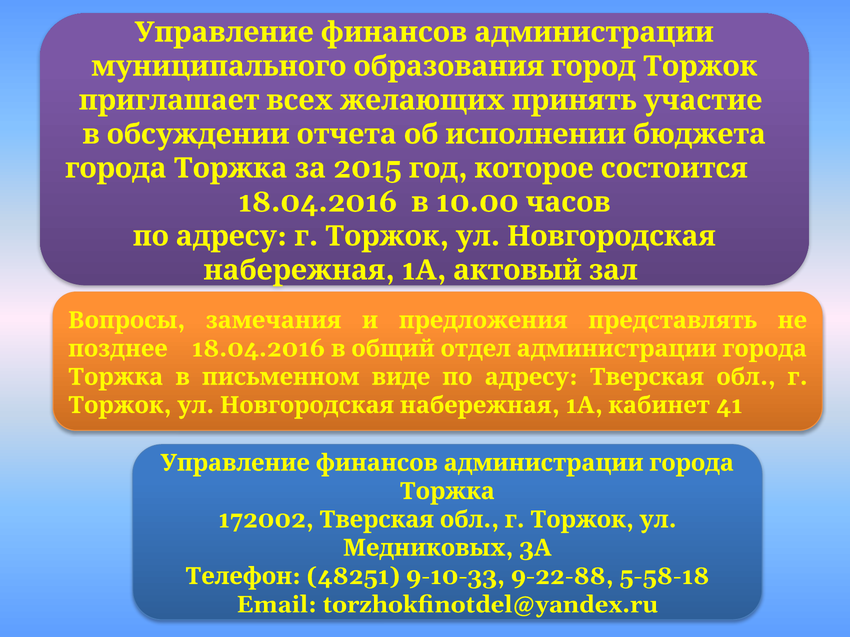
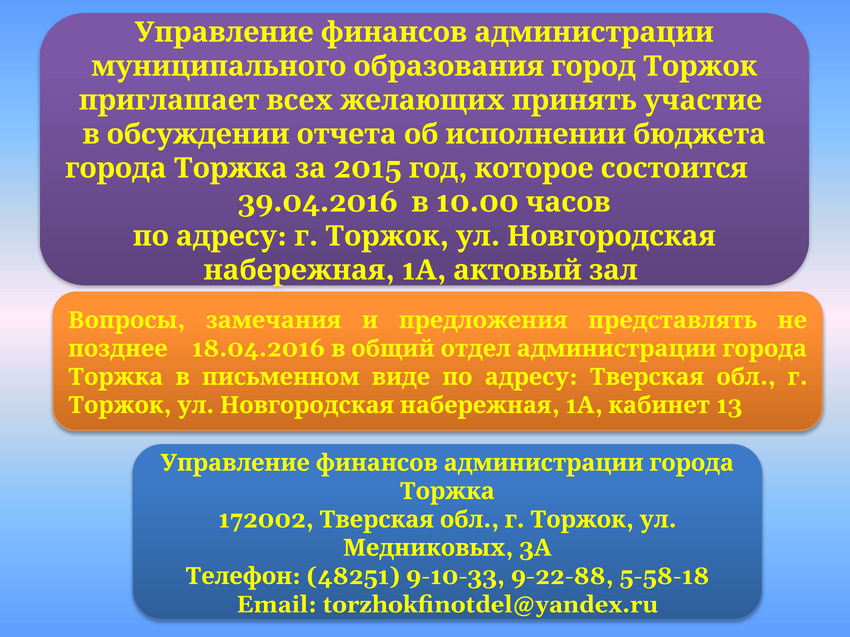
18.04.2016 at (318, 202): 18.04.2016 -> 39.04.2016
41: 41 -> 13
